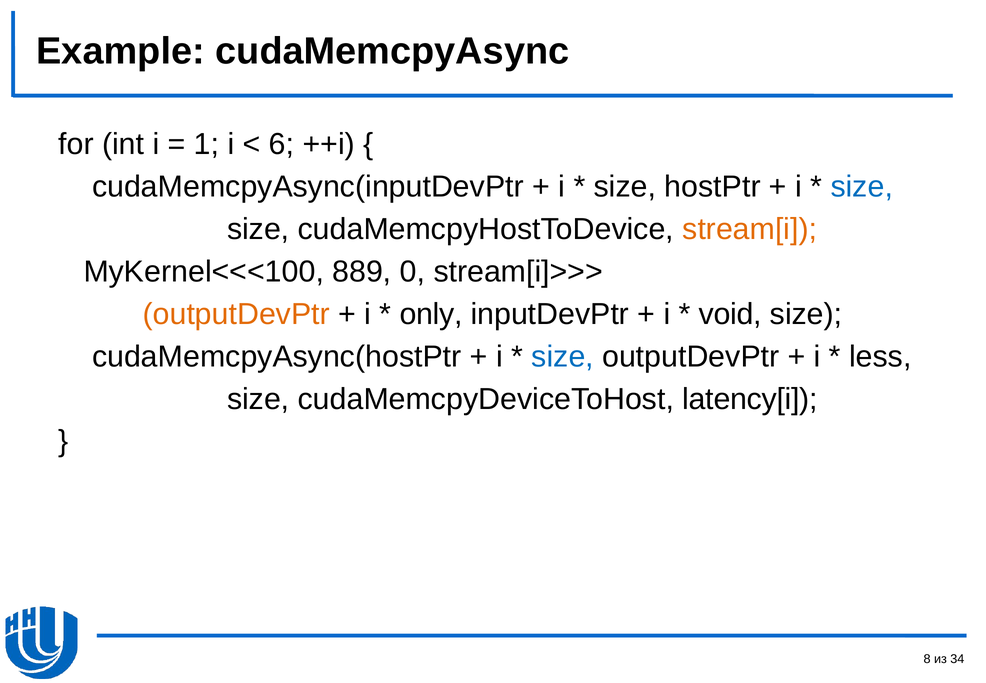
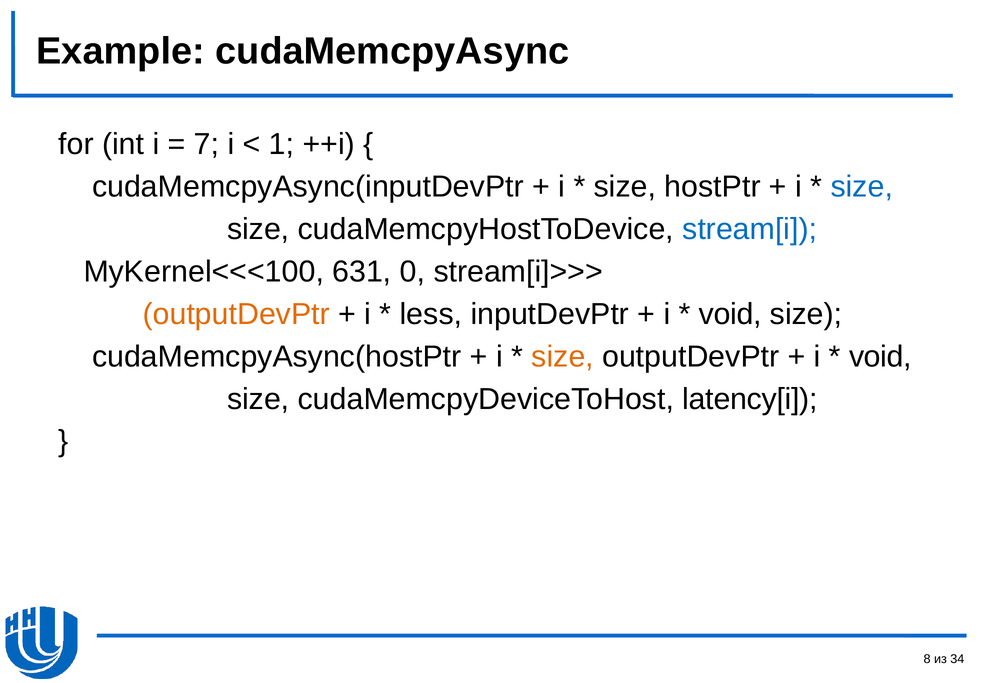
1: 1 -> 7
6: 6 -> 1
stream[i colour: orange -> blue
889: 889 -> 631
only: only -> less
size at (563, 356) colour: blue -> orange
less at (880, 356): less -> void
